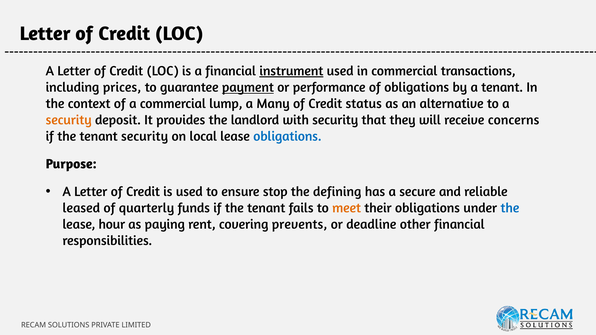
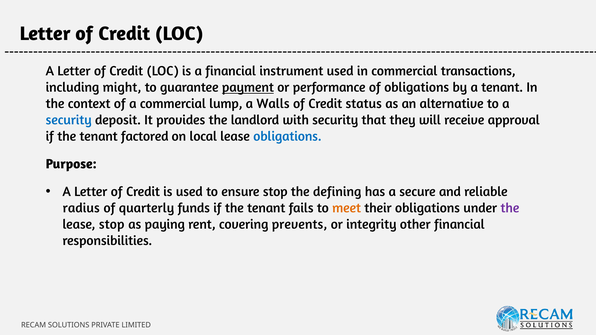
instrument underline: present -> none
prices: prices -> might
Many: Many -> Walls
security at (69, 120) colour: orange -> blue
concerns: concerns -> approval
tenant security: security -> factored
leased: leased -> radius
the at (510, 208) colour: blue -> purple
lease hour: hour -> stop
deadline: deadline -> integrity
